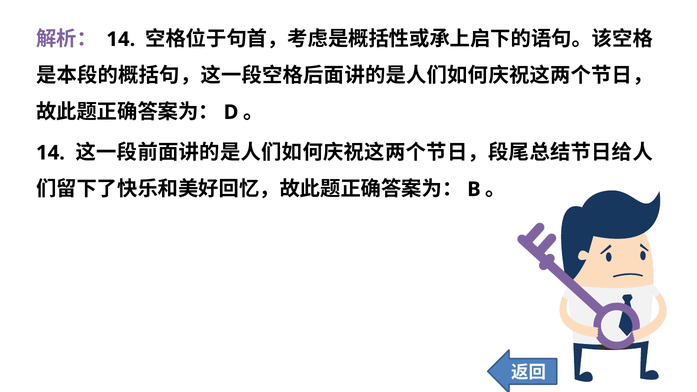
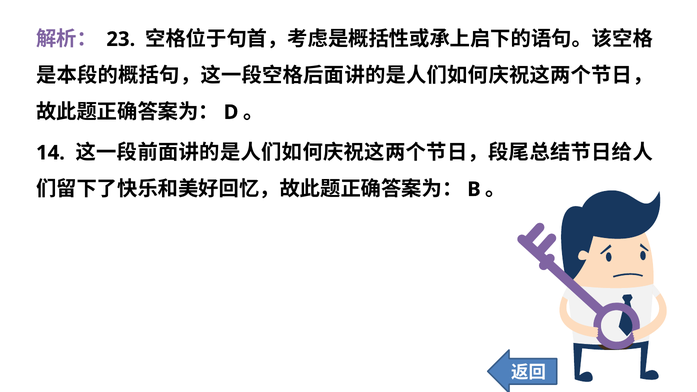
14 at (121, 39): 14 -> 23
